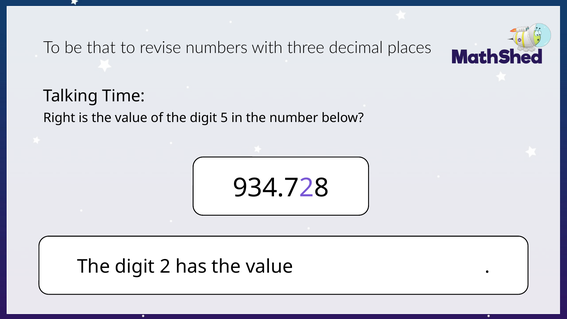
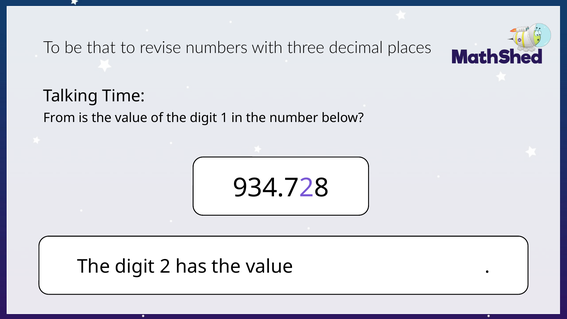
Right: Right -> From
5: 5 -> 1
